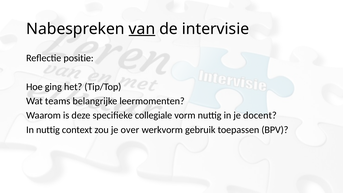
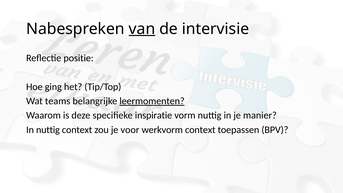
leermomenten underline: none -> present
collegiale: collegiale -> inspiratie
docent: docent -> manier
over: over -> voor
werkvorm gebruik: gebruik -> context
